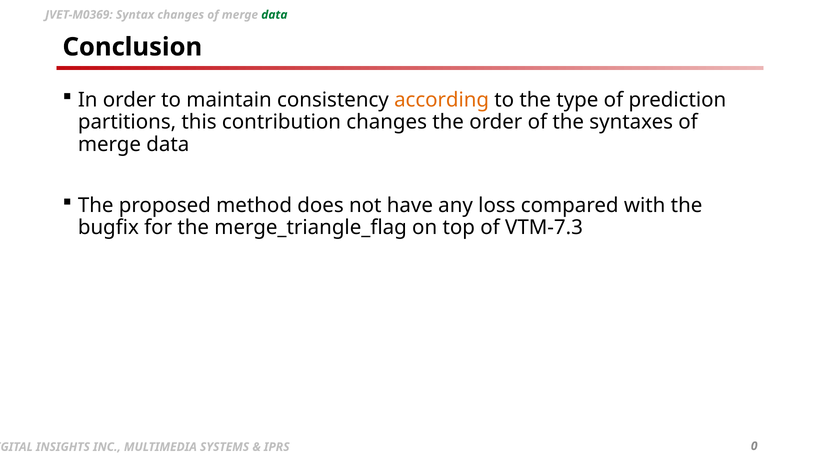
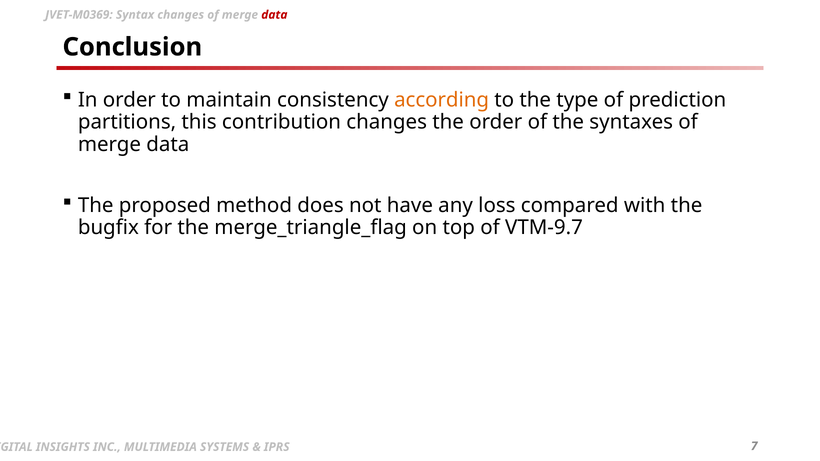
data at (274, 15) colour: green -> red
VTM-7.3: VTM-7.3 -> VTM-9.7
0: 0 -> 7
